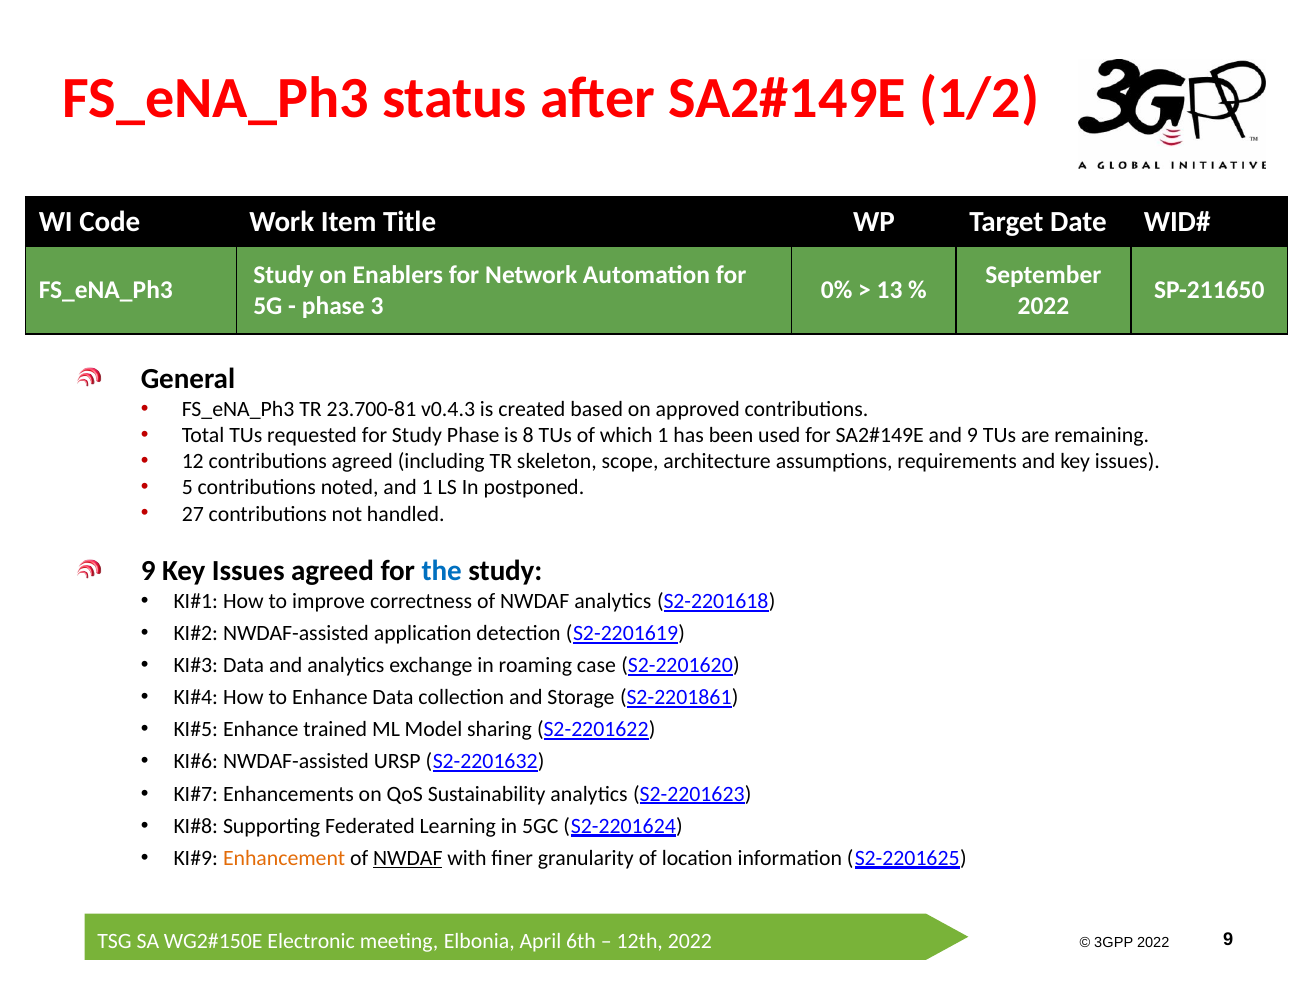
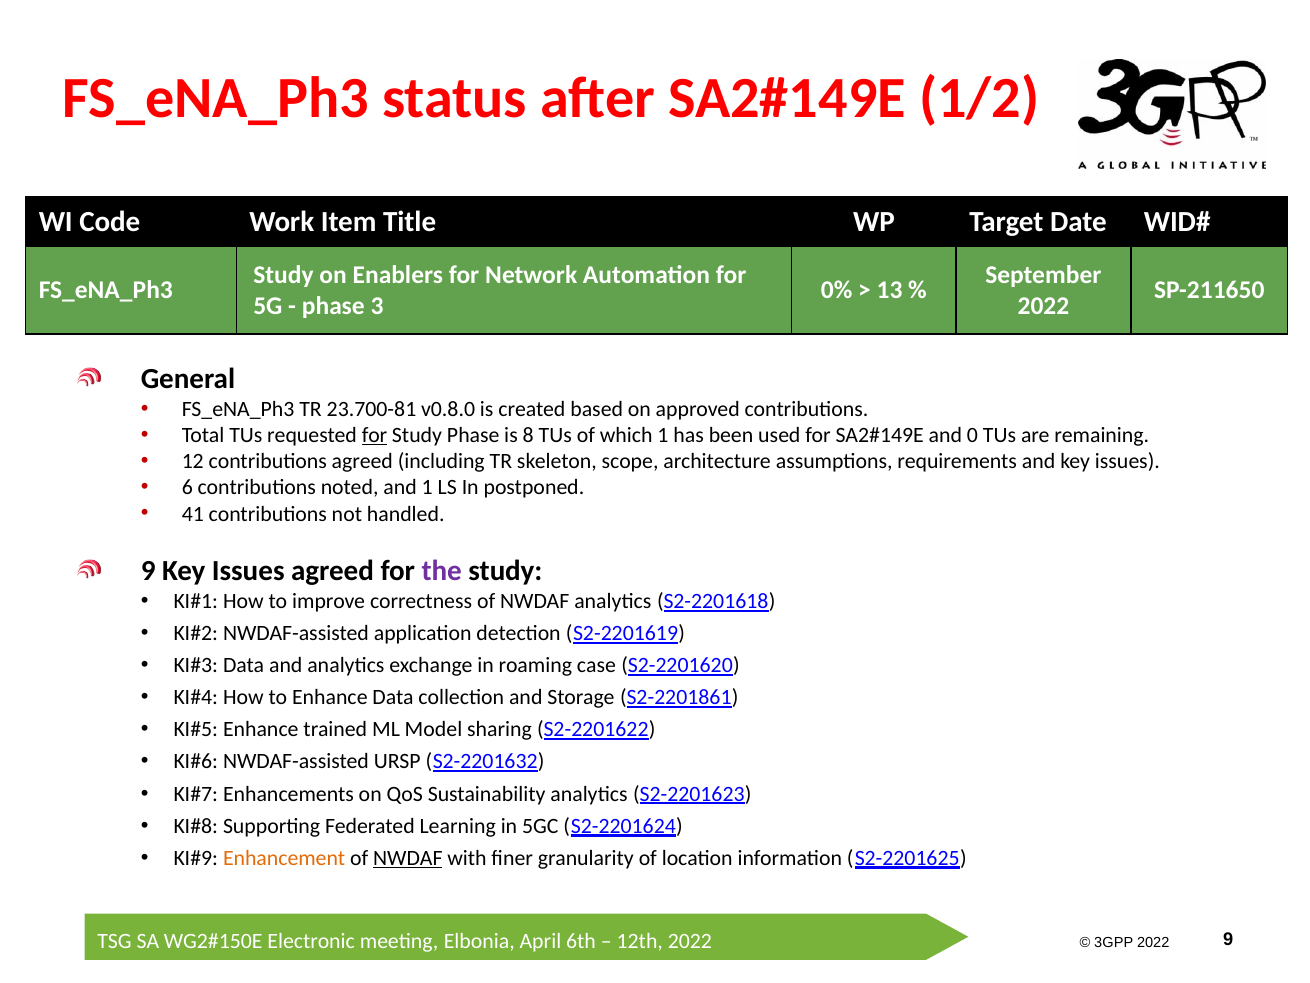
v0.4.3: v0.4.3 -> v0.8.0
for at (374, 435) underline: none -> present
and 9: 9 -> 0
5: 5 -> 6
27: 27 -> 41
the colour: blue -> purple
